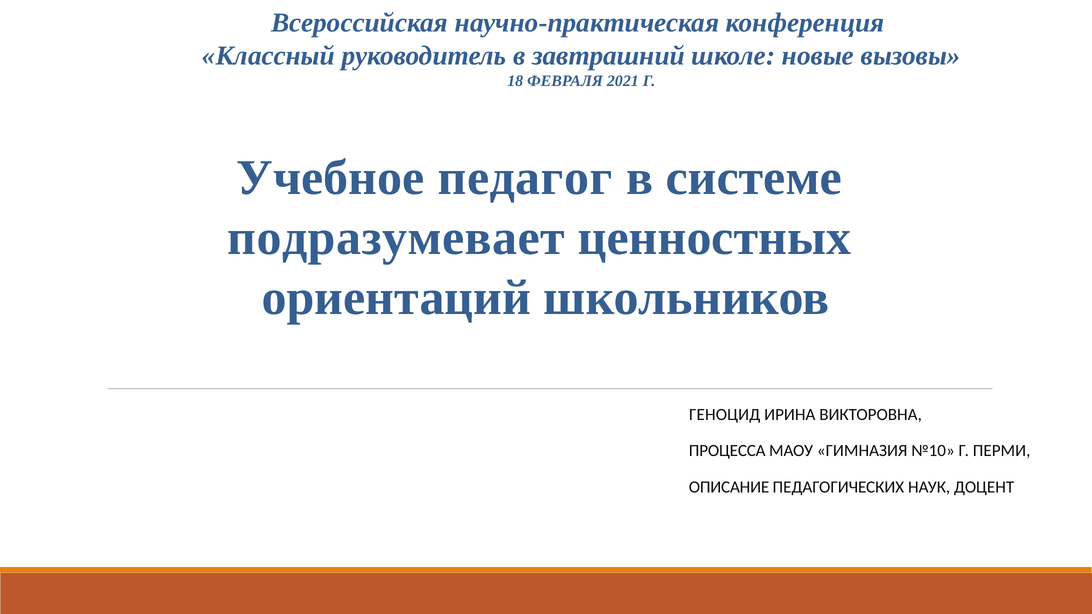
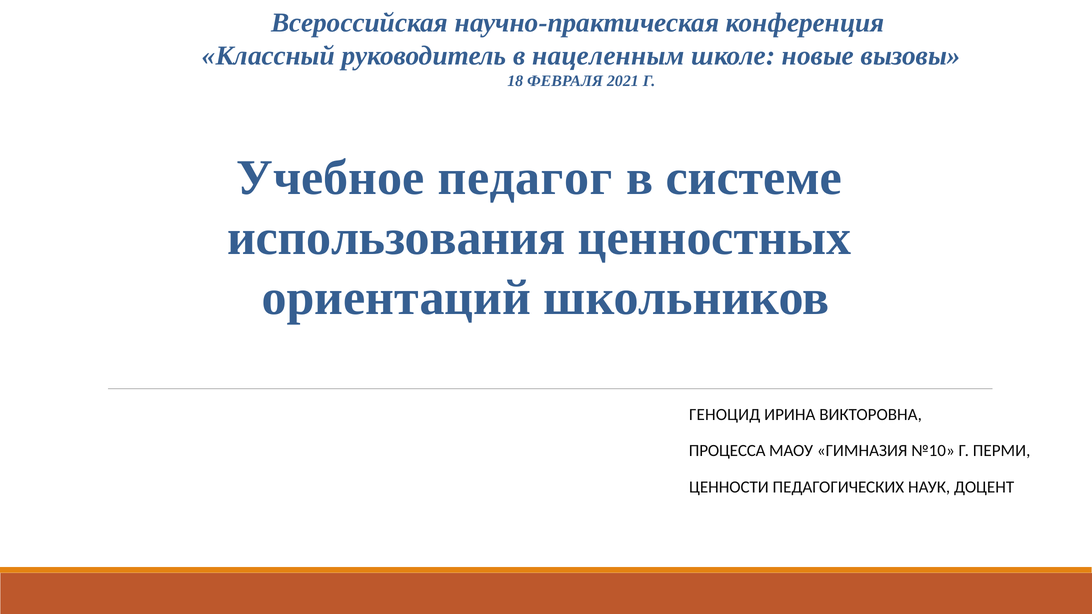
завтрашний: завтрашний -> нацеленным
подразумевает: подразумевает -> использования
ОПИСАНИЕ: ОПИСАНИЕ -> ЦЕННОСТИ
